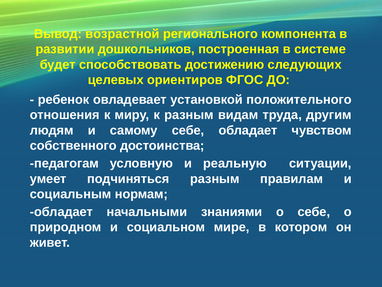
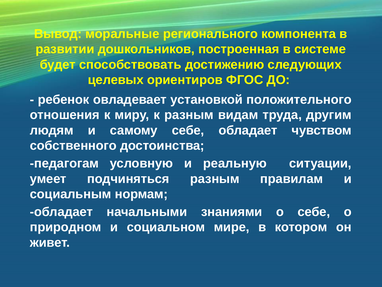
возрастной: возрастной -> моральные
